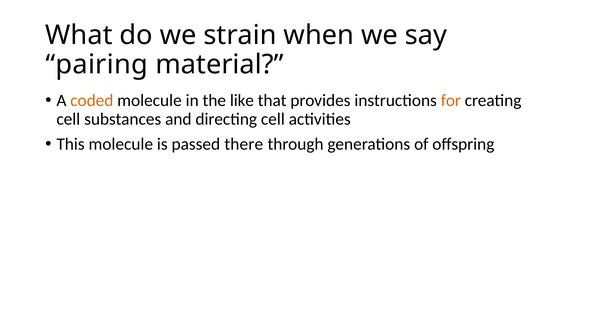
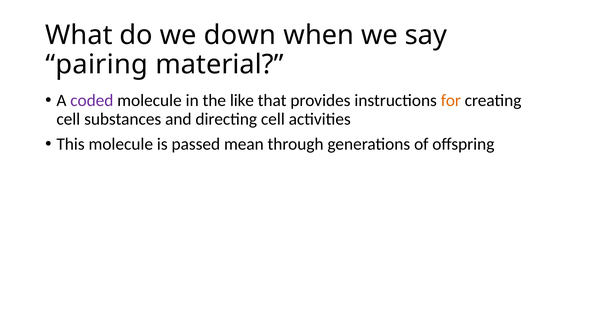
strain: strain -> down
coded colour: orange -> purple
there: there -> mean
